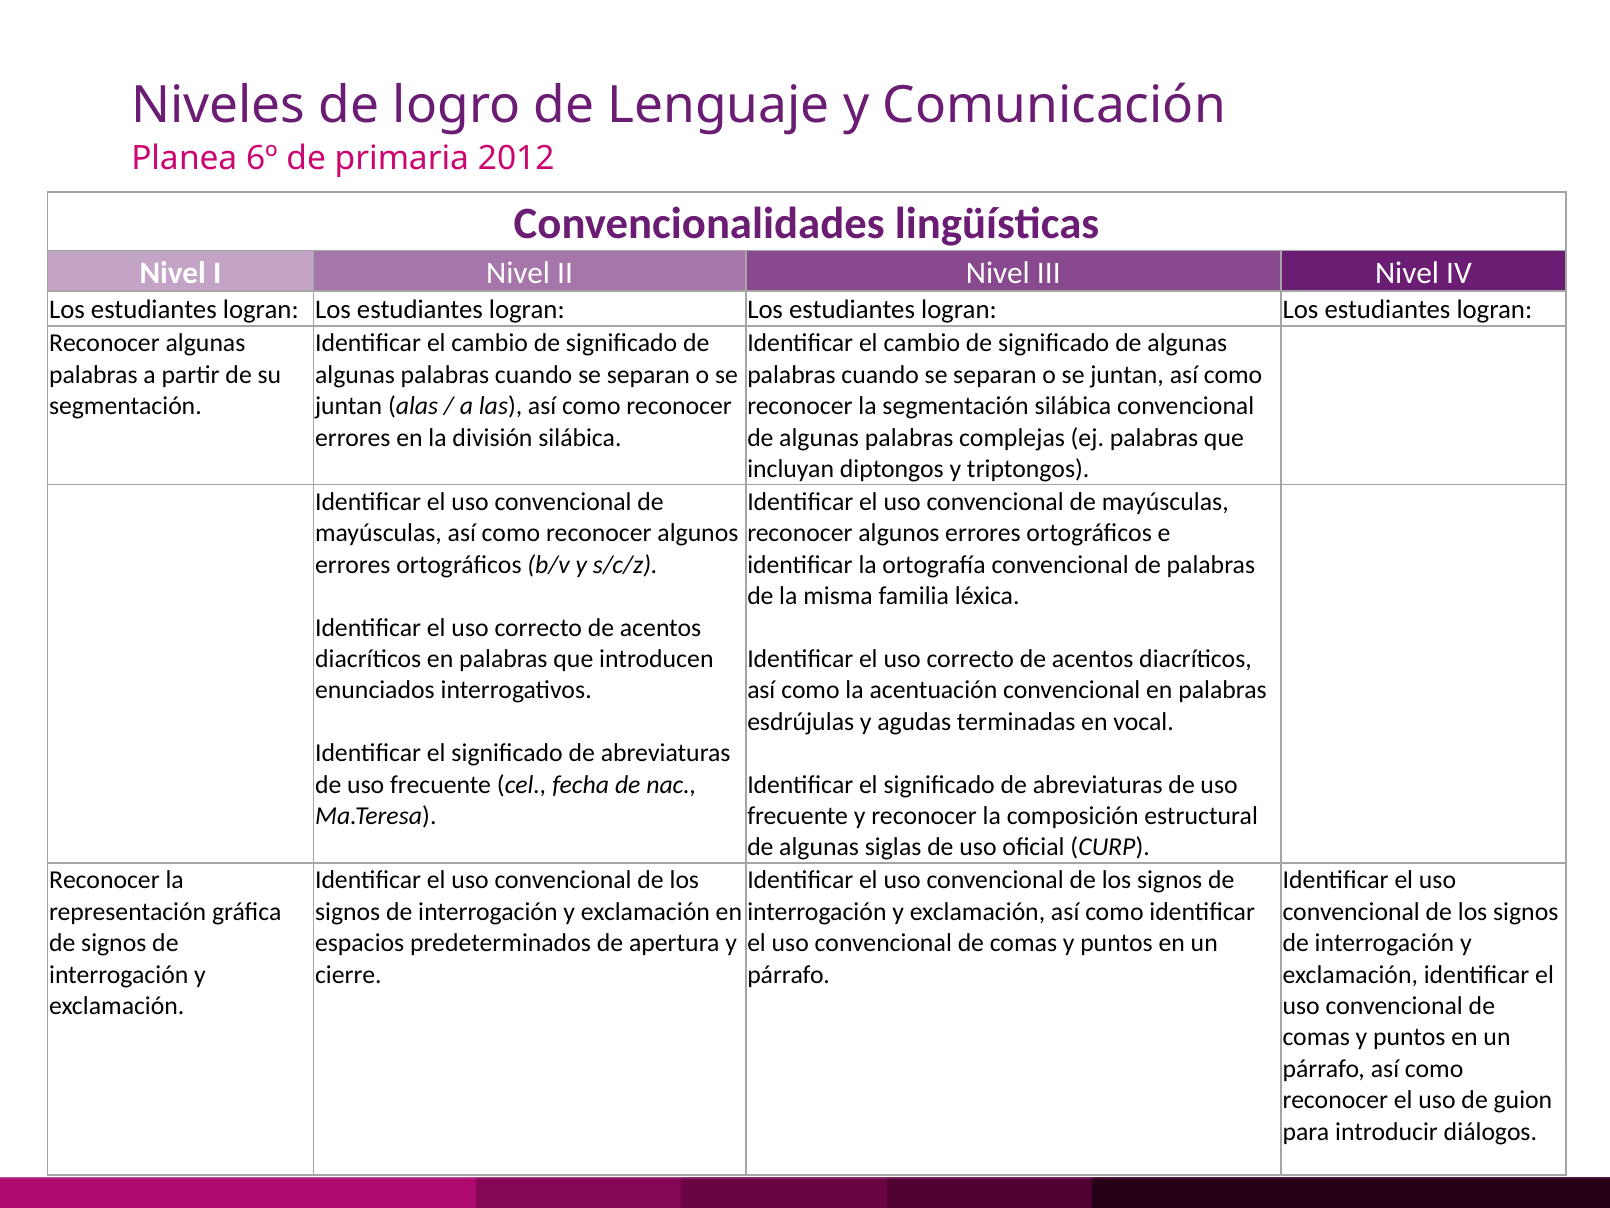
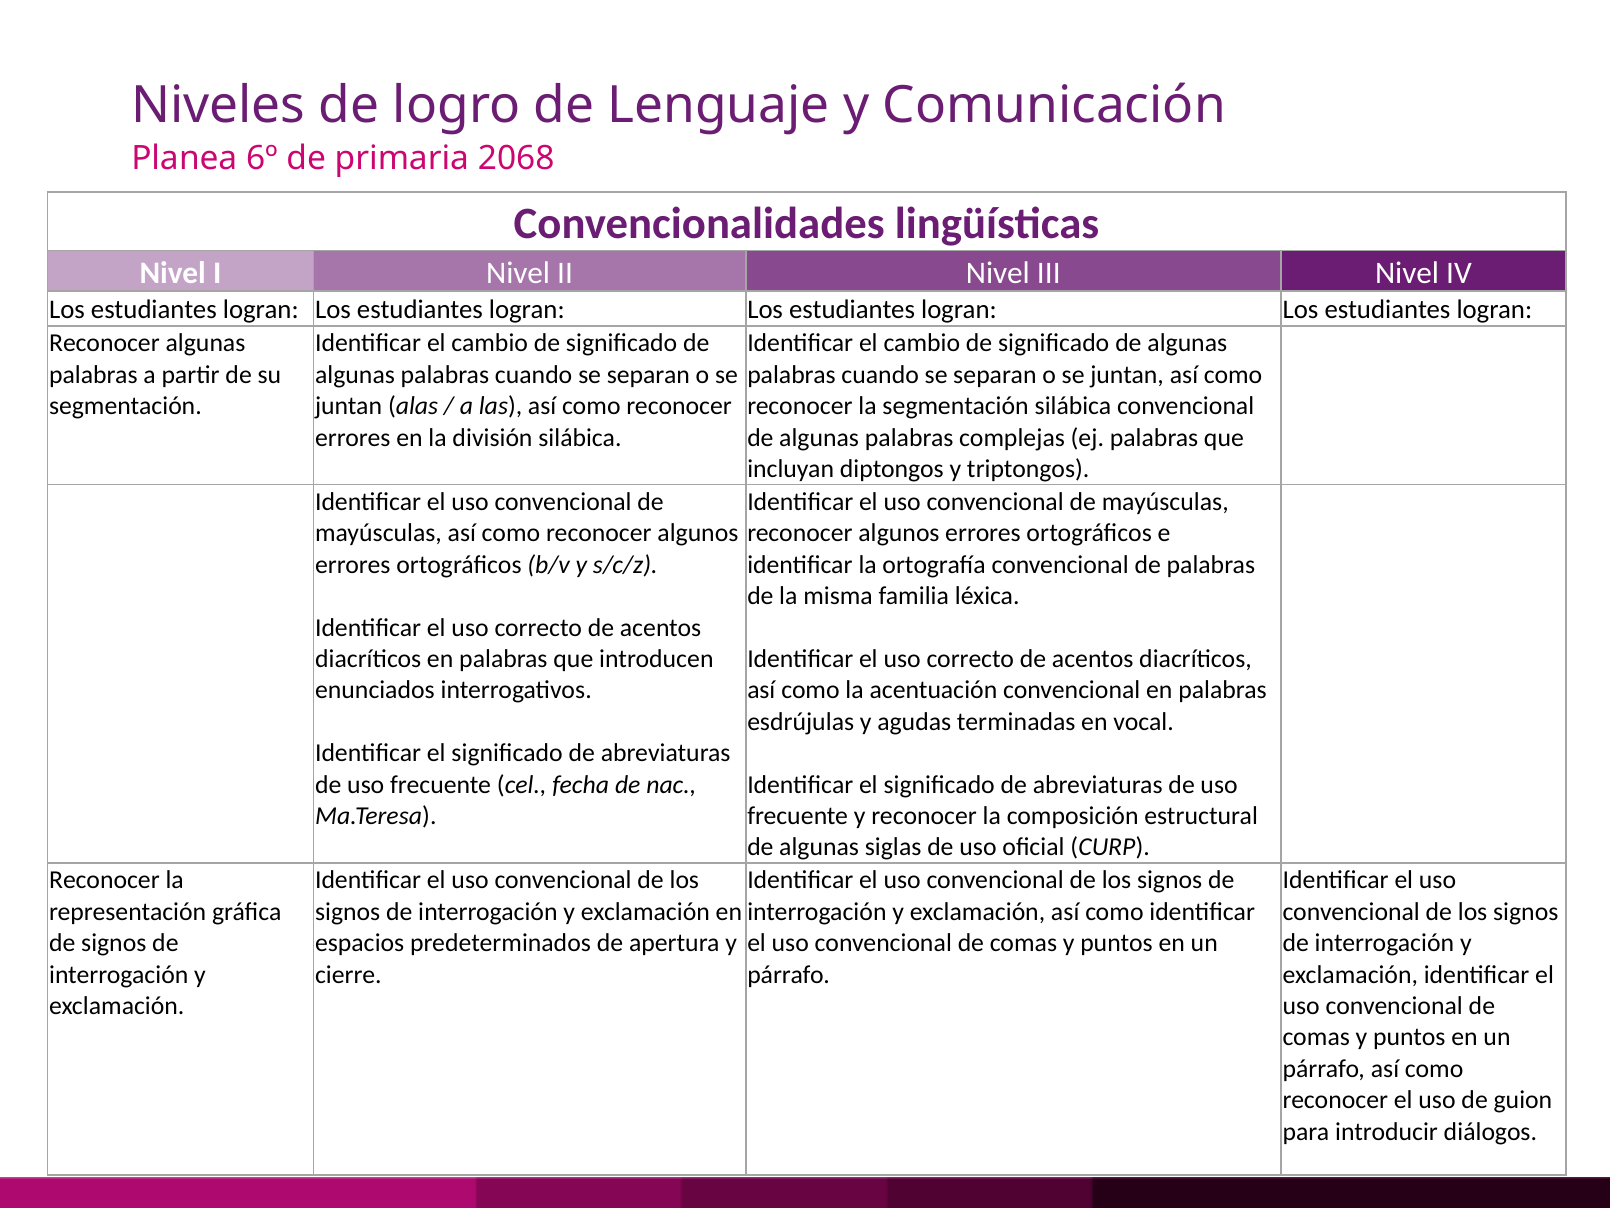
2012: 2012 -> 2068
